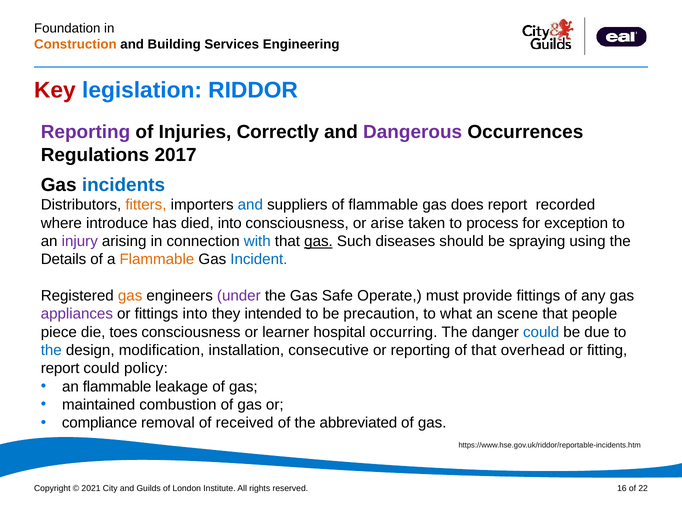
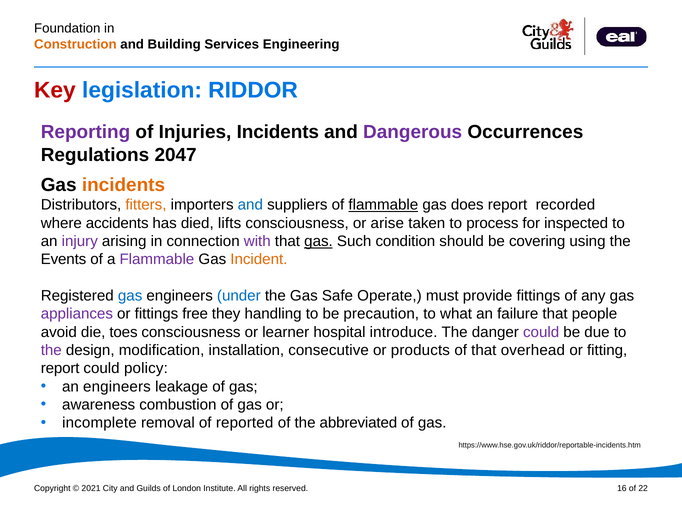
Injuries Correctly: Correctly -> Incidents
2017: 2017 -> 2047
incidents at (123, 185) colour: blue -> orange
flammable at (383, 205) underline: none -> present
introduce: introduce -> accidents
died into: into -> lifts
exception: exception -> inspected
with colour: blue -> purple
diseases: diseases -> condition
spraying: spraying -> covering
Details: Details -> Events
Flammable at (157, 260) colour: orange -> purple
Incident colour: blue -> orange
gas at (130, 296) colour: orange -> blue
under colour: purple -> blue
fittings into: into -> free
intended: intended -> handling
scene: scene -> failure
piece: piece -> avoid
occurring: occurring -> introduce
could at (541, 332) colour: blue -> purple
the at (51, 351) colour: blue -> purple
or reporting: reporting -> products
an flammable: flammable -> engineers
maintained: maintained -> awareness
compliance: compliance -> incomplete
received: received -> reported
